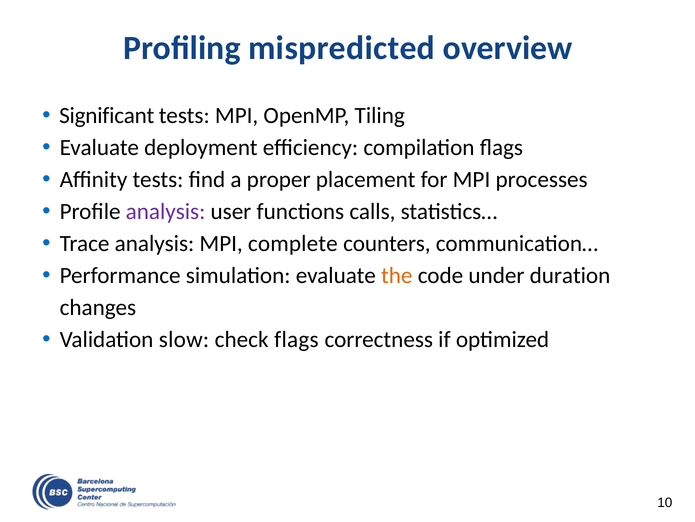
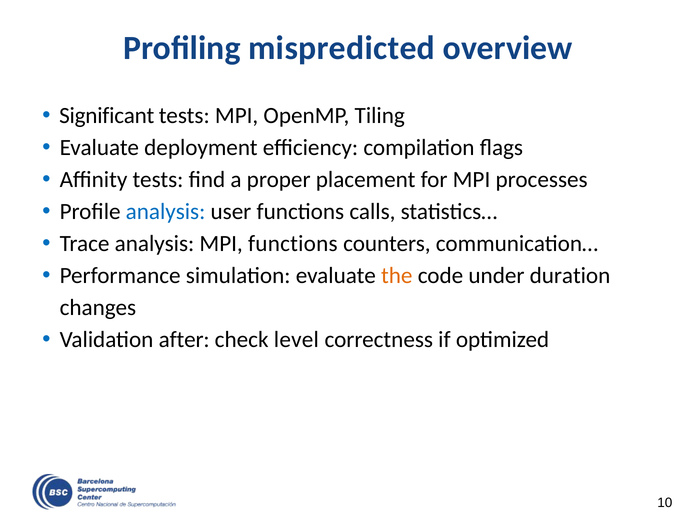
analysis at (166, 211) colour: purple -> blue
MPI complete: complete -> functions
slow: slow -> after
check flags: flags -> level
